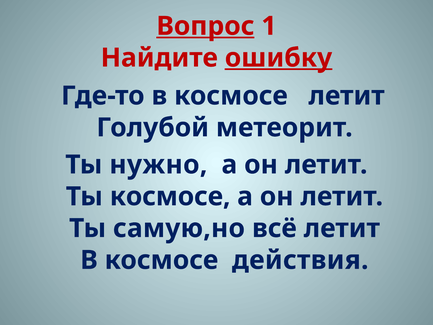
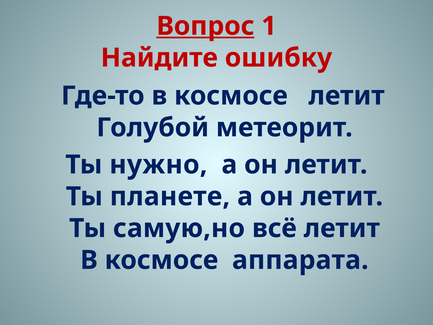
ошибку underline: present -> none
Ты космосе: космосе -> планете
действия: действия -> аппарата
